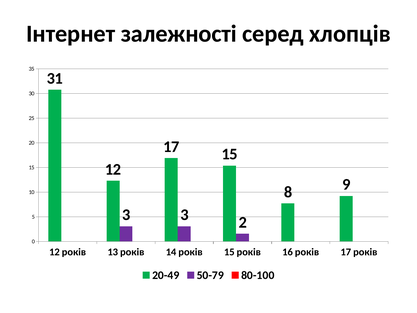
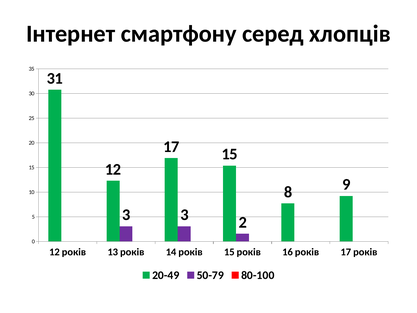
залежності: залежності -> смартфону
